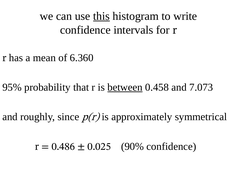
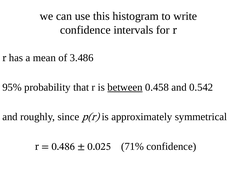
this underline: present -> none
6.360: 6.360 -> 3.486
7.073: 7.073 -> 0.542
90%: 90% -> 71%
